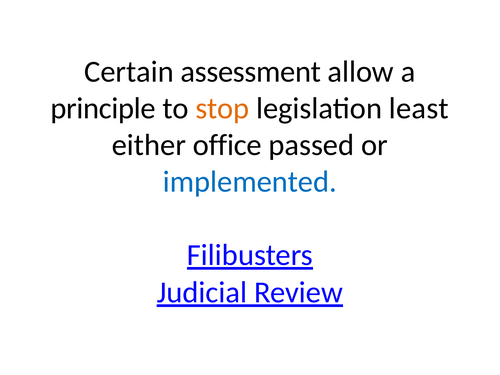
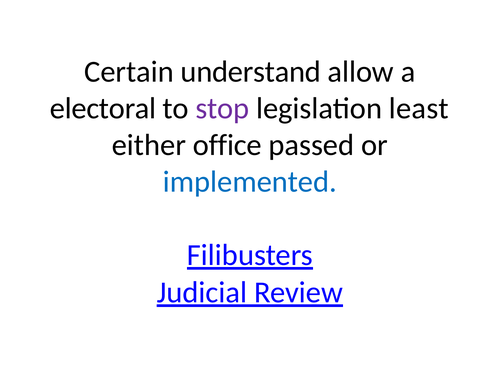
assessment: assessment -> understand
principle: principle -> electoral
stop colour: orange -> purple
